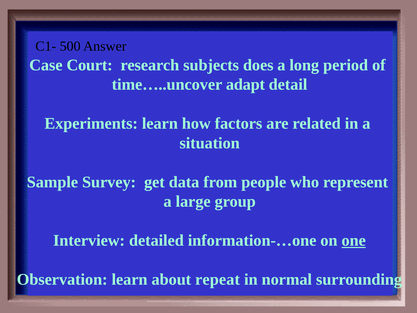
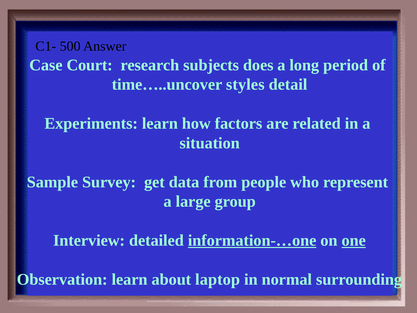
adapt: adapt -> styles
information-…one underline: none -> present
repeat: repeat -> laptop
